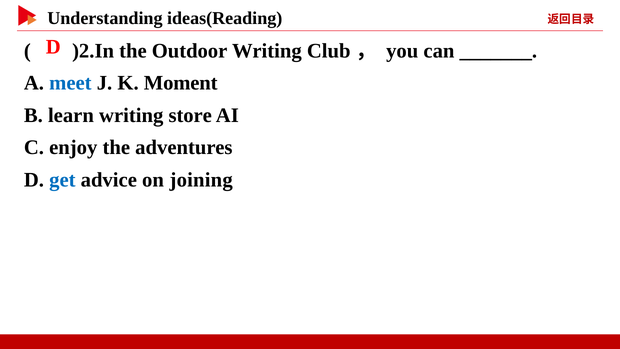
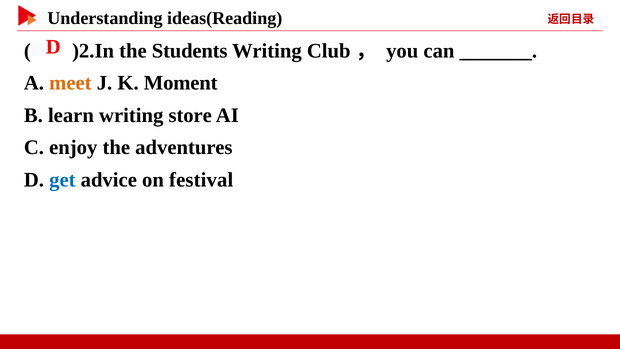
Outdoor: Outdoor -> Students
meet colour: blue -> orange
joining: joining -> festival
